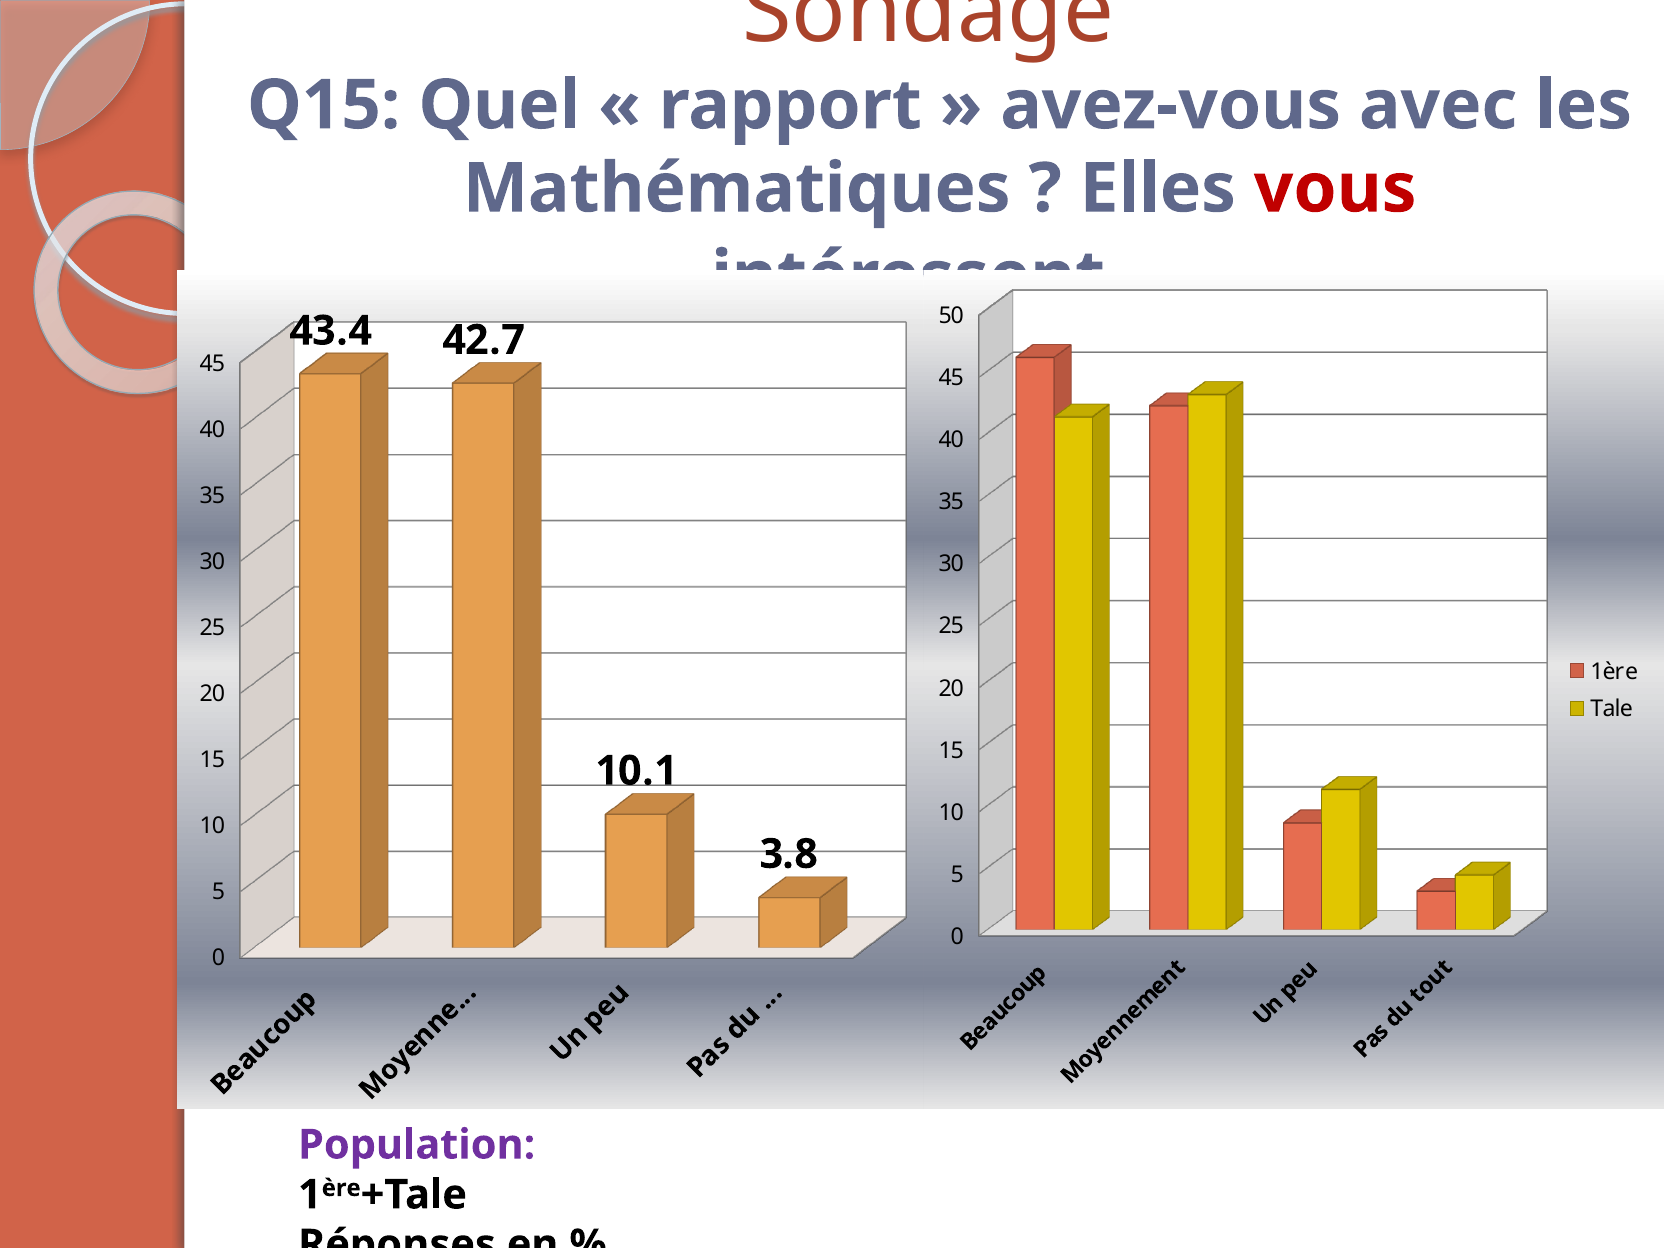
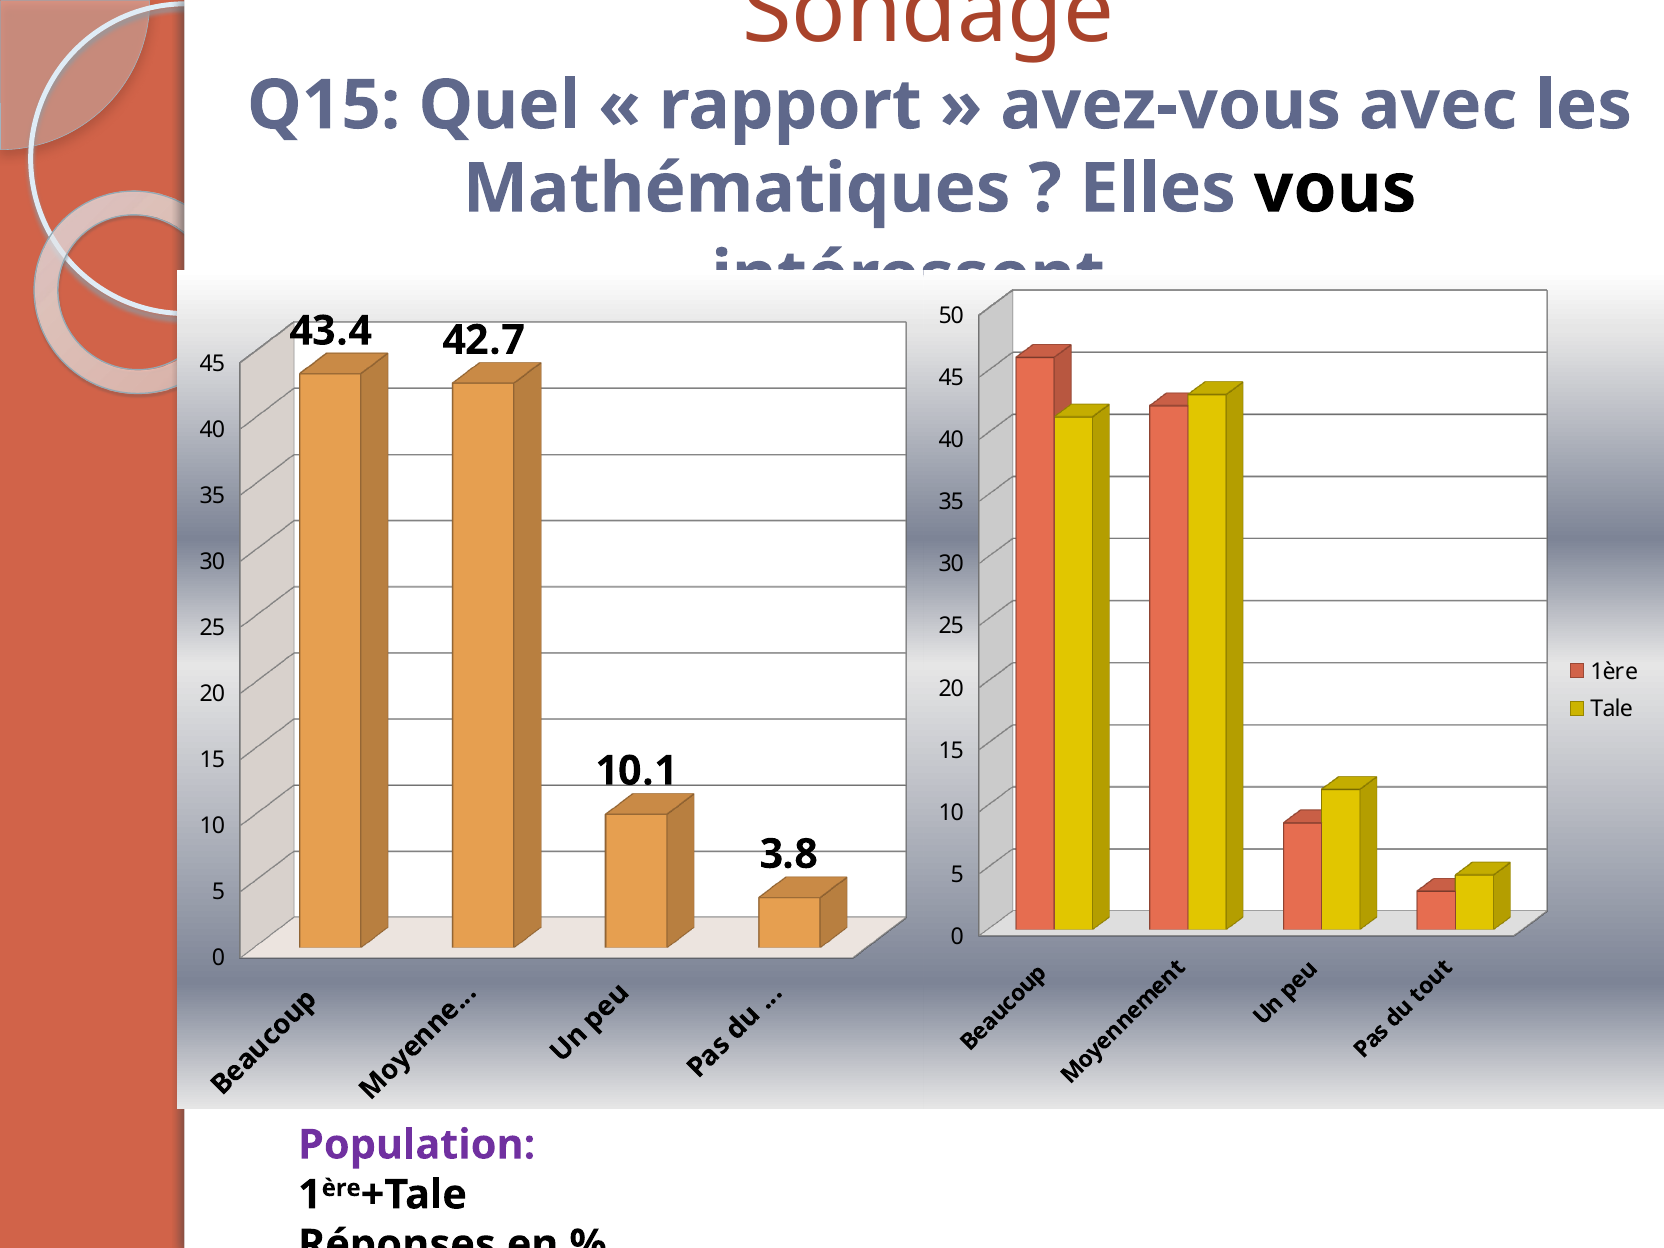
vous colour: red -> black
